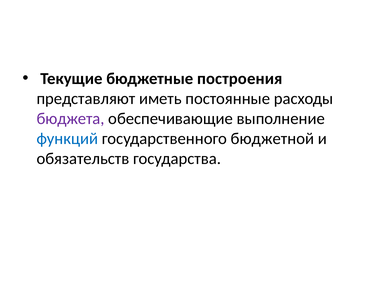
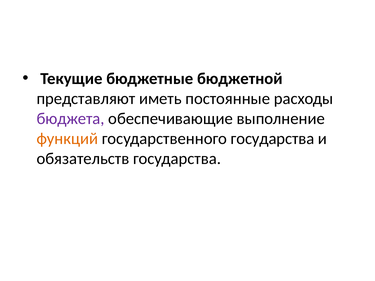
построения: построения -> бюджетной
функций colour: blue -> orange
государственного бюджетной: бюджетной -> государства
